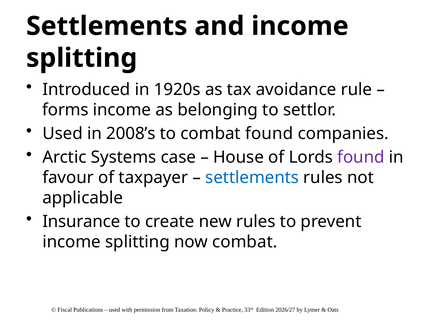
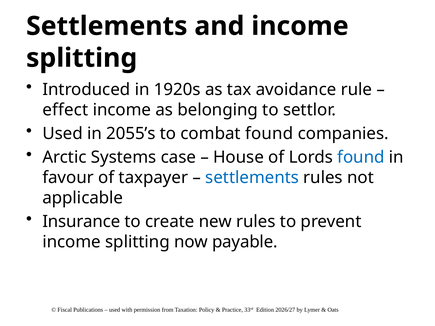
forms: forms -> effect
2008’s: 2008’s -> 2055’s
found at (361, 157) colour: purple -> blue
now combat: combat -> payable
